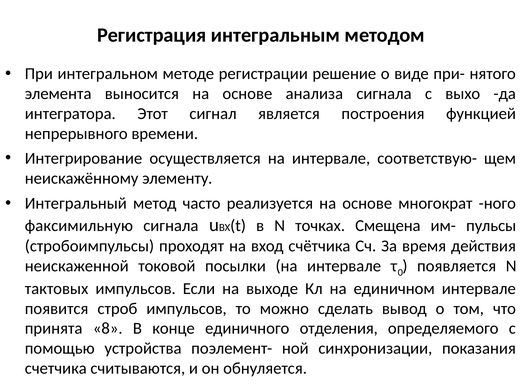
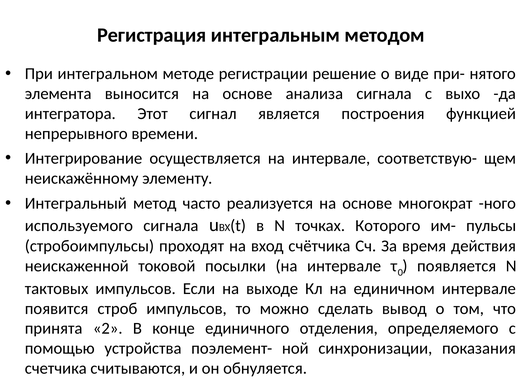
факсимильную: факсимильную -> используемого
Смещена: Смещена -> Которого
8: 8 -> 2
